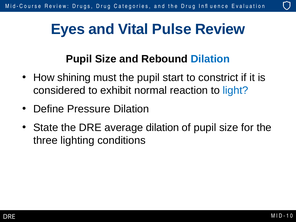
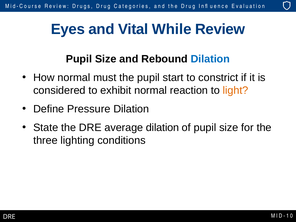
Pulse: Pulse -> While
How shining: shining -> normal
light colour: blue -> orange
